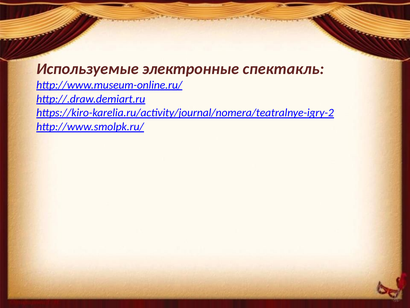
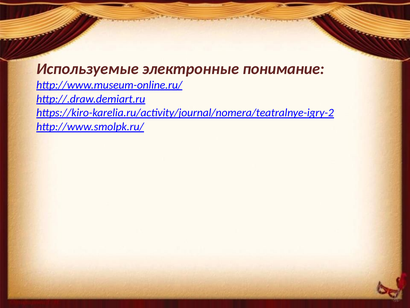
спектакль: спектакль -> понимание
